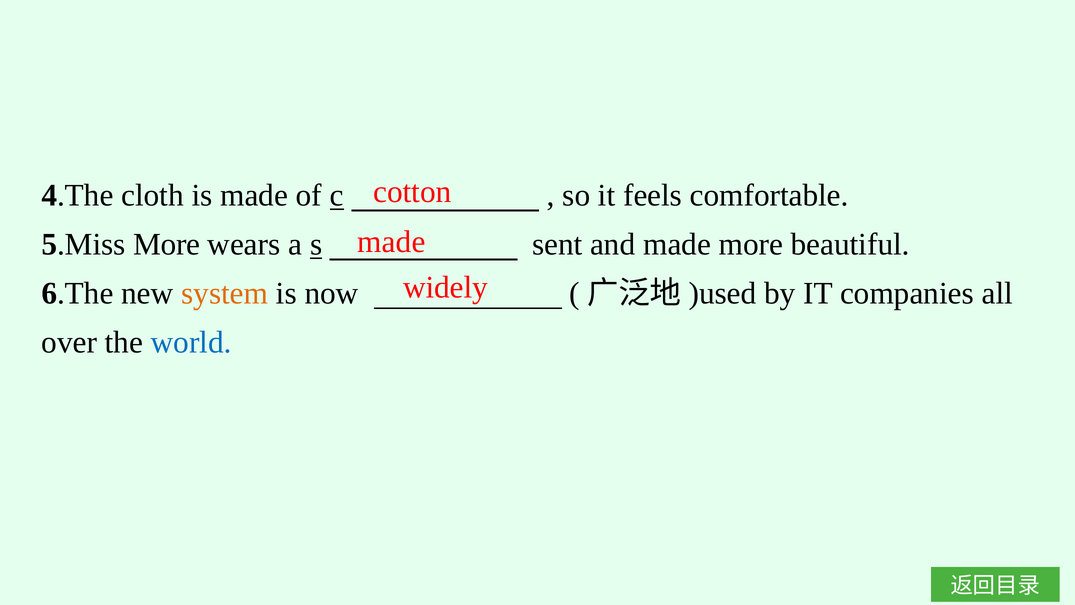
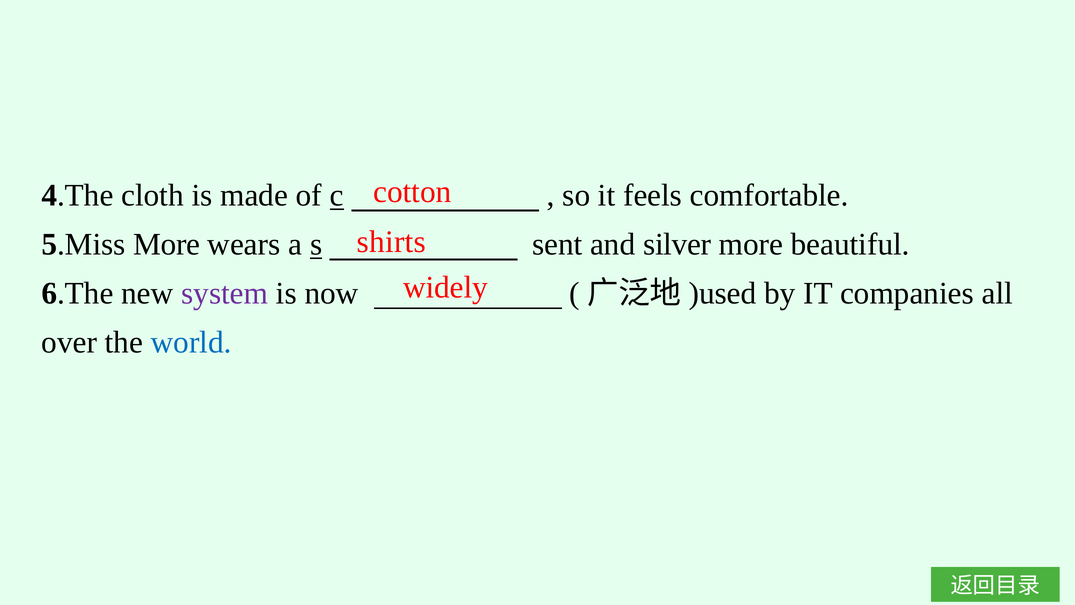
made at (391, 242): made -> shirts
and made: made -> silver
system colour: orange -> purple
